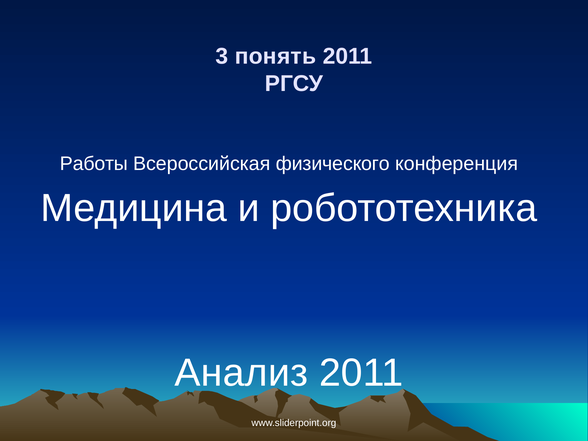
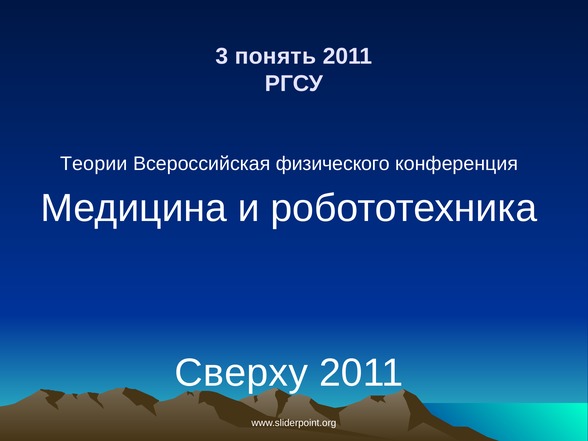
Работы: Работы -> Теории
Анализ: Анализ -> Сверху
